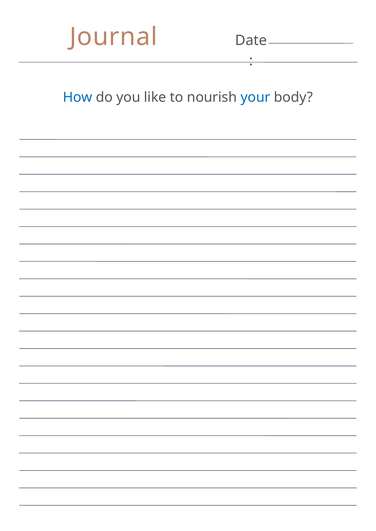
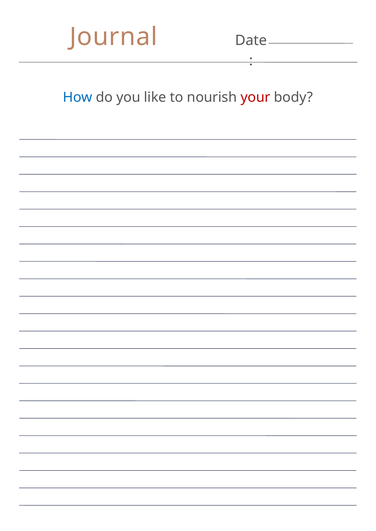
your colour: blue -> red
